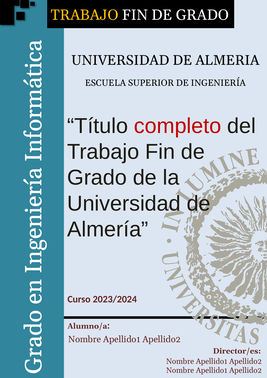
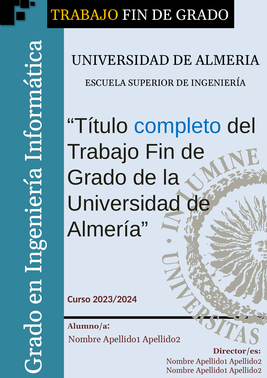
completo colour: red -> blue
